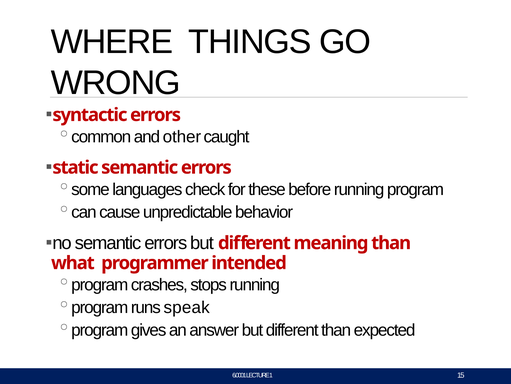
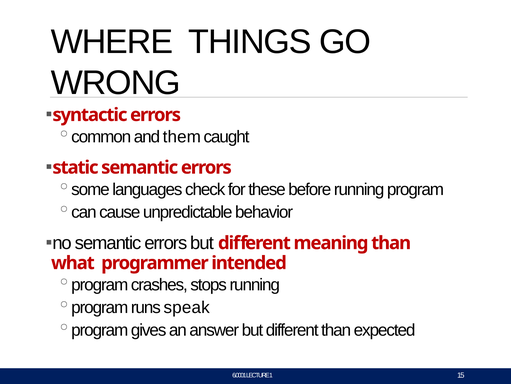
other: other -> them
